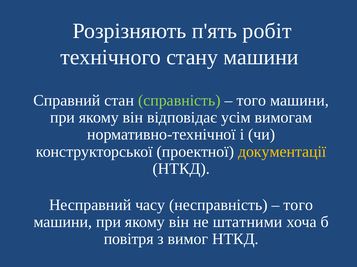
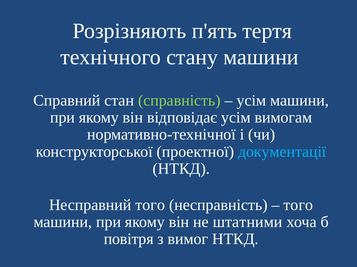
робіт: робіт -> тертя
того at (251, 101): того -> усім
документації colour: yellow -> light blue
Несправний часу: часу -> того
